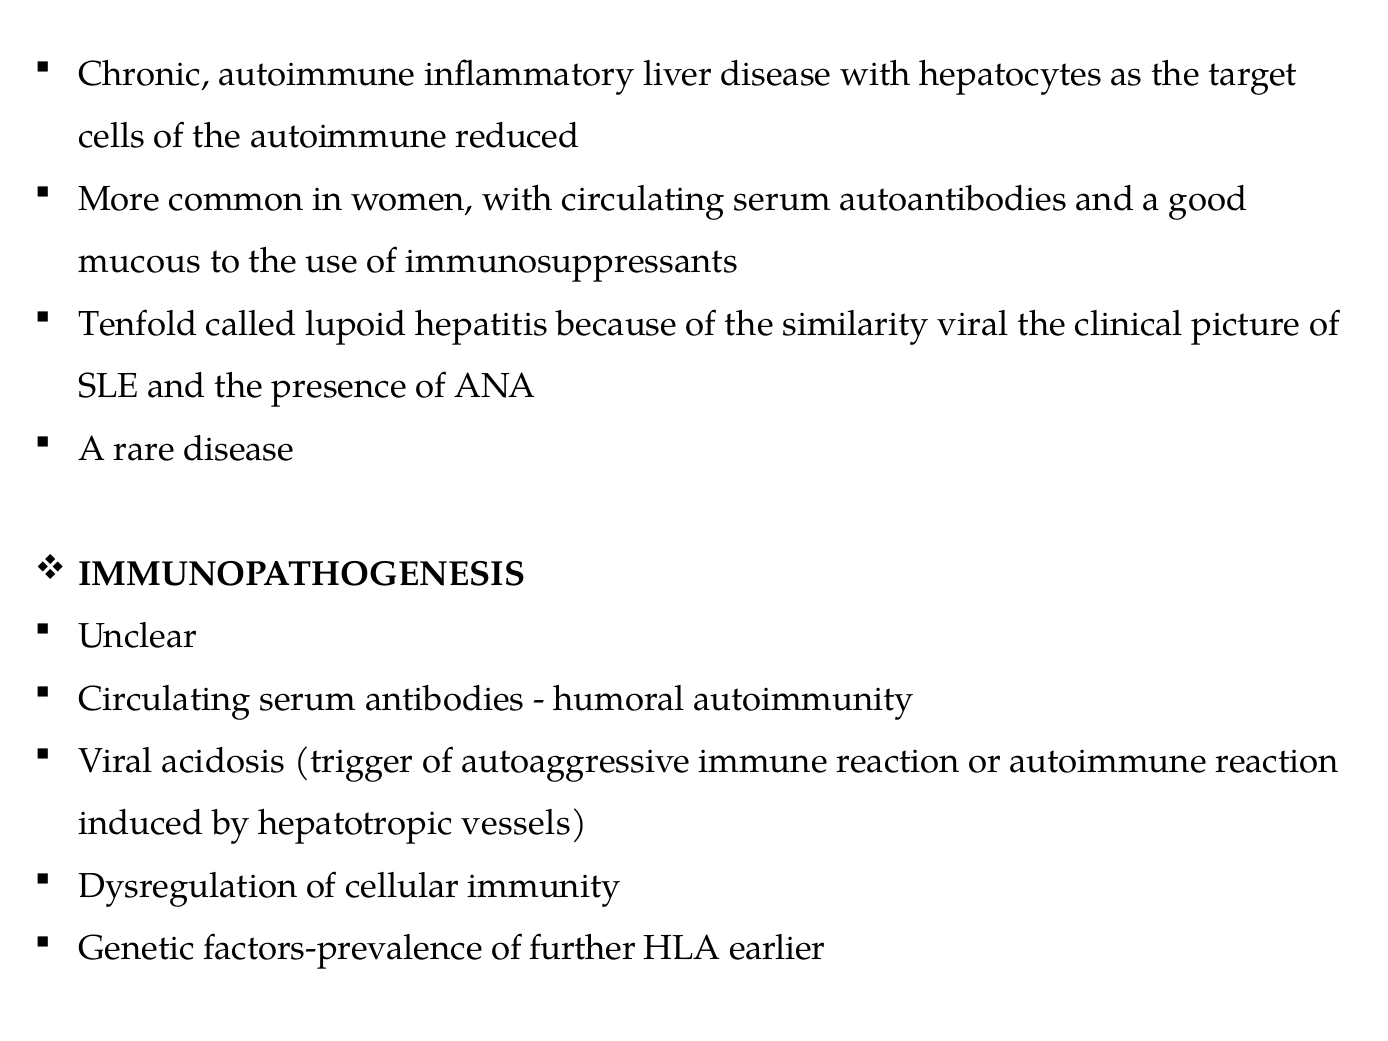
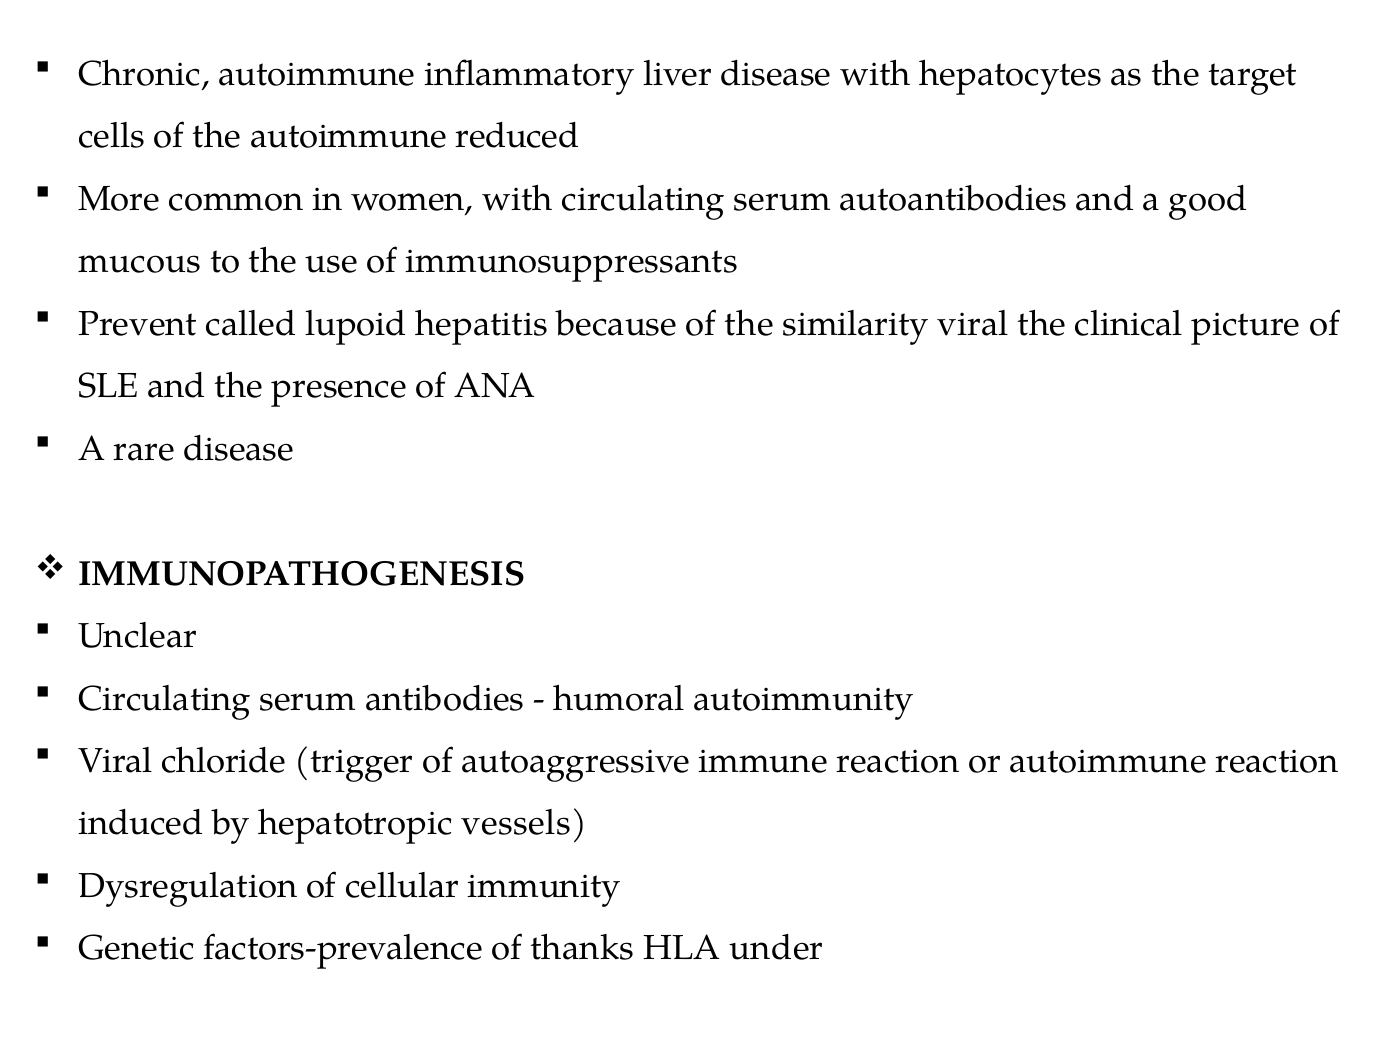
Tenfold: Tenfold -> Prevent
acidosis: acidosis -> chloride
further: further -> thanks
earlier: earlier -> under
